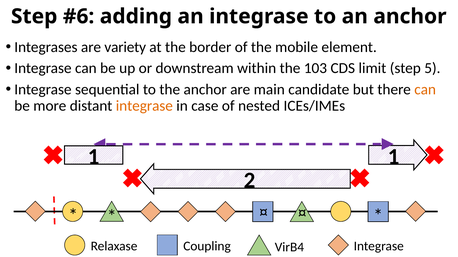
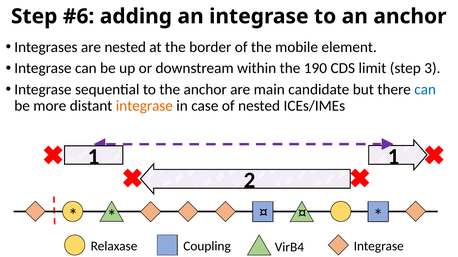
are variety: variety -> nested
103: 103 -> 190
5: 5 -> 3
can at (425, 90) colour: orange -> blue
